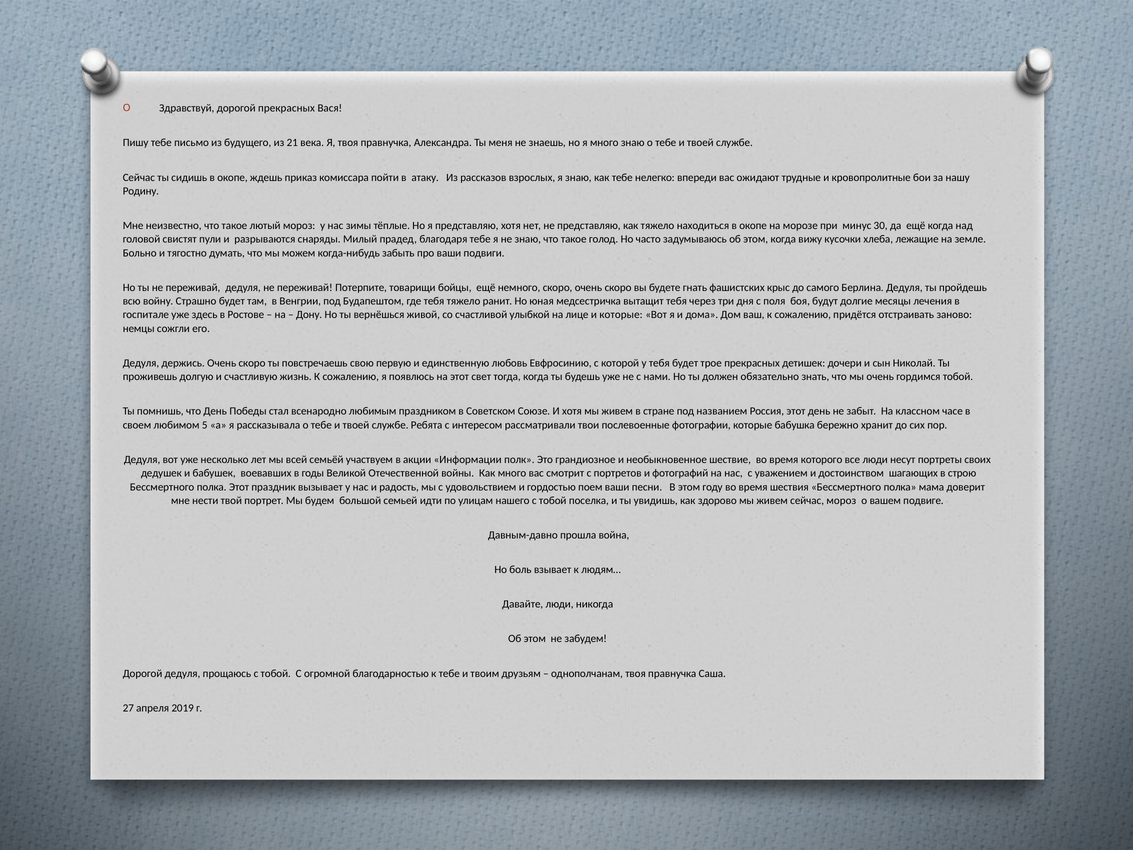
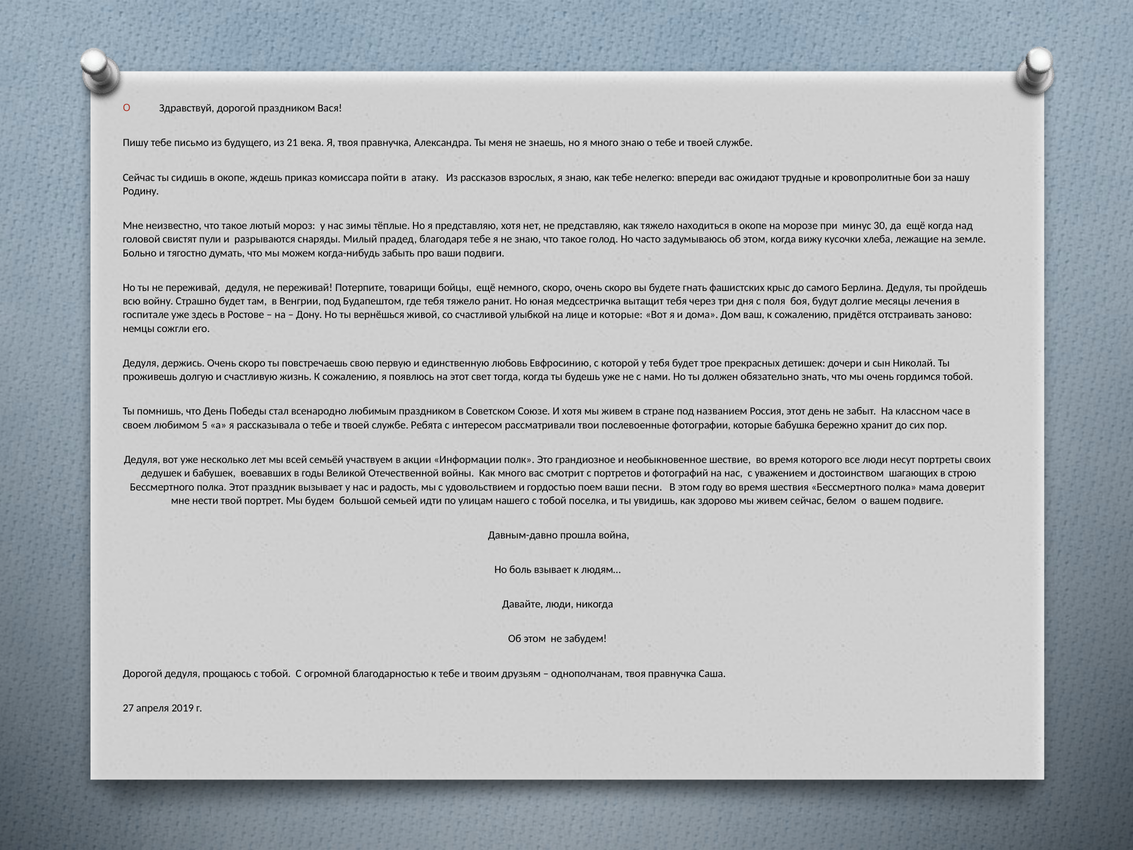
дорогой прекрасных: прекрасных -> праздником
сейчас мороз: мороз -> белом
